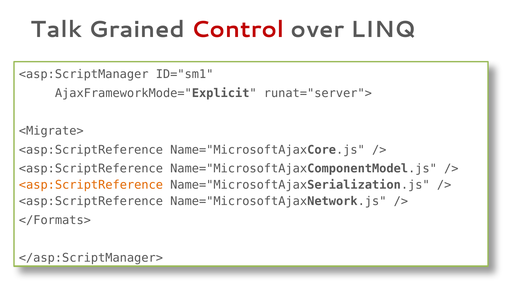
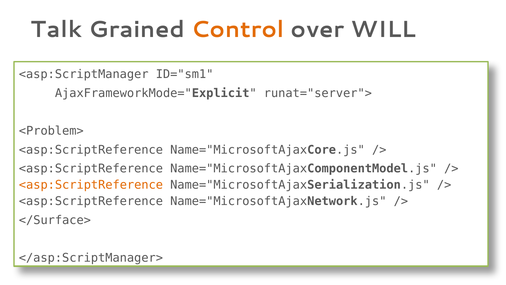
Control colour: red -> orange
LINQ: LINQ -> WILL
<Migrate>: <Migrate> -> <Problem>
</Formats>: </Formats> -> </Surface>
